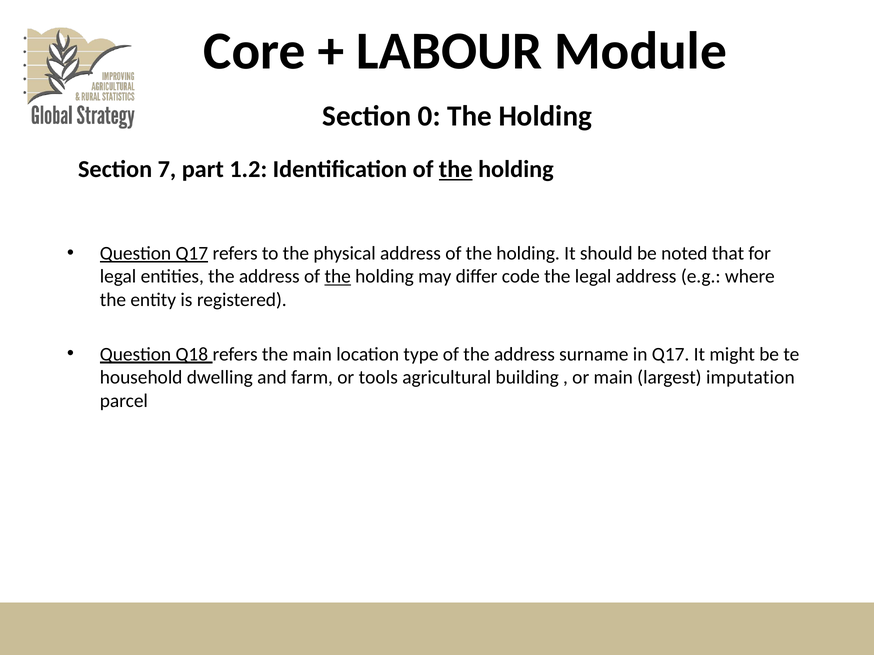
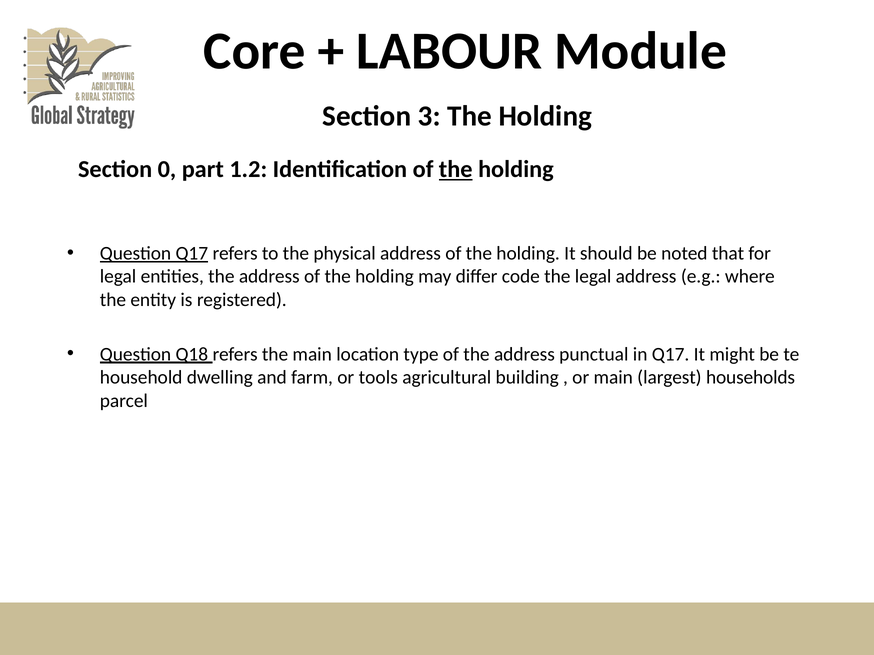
0: 0 -> 3
7: 7 -> 0
the at (338, 277) underline: present -> none
surname: surname -> punctual
imputation: imputation -> households
